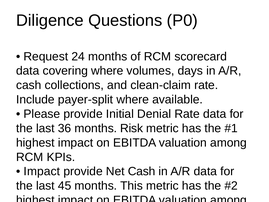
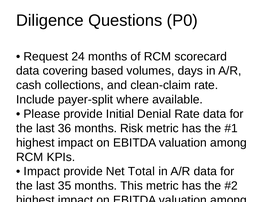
covering where: where -> based
Net Cash: Cash -> Total
45: 45 -> 35
